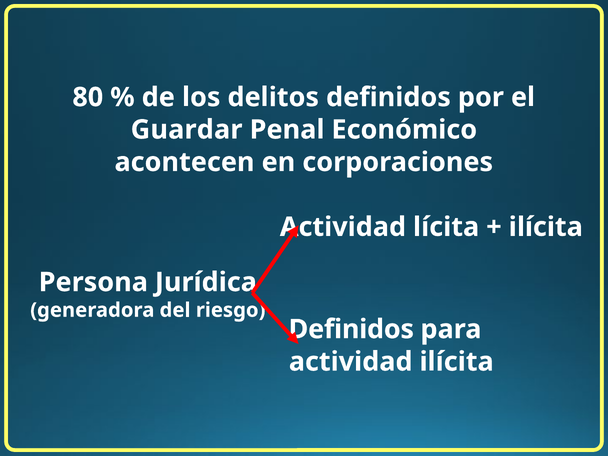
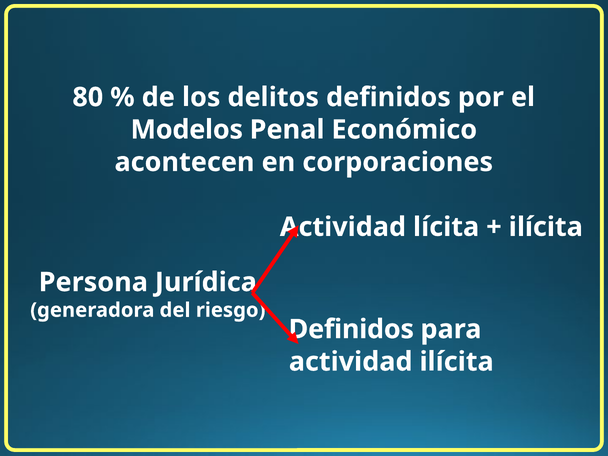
Guardar: Guardar -> Modelos
